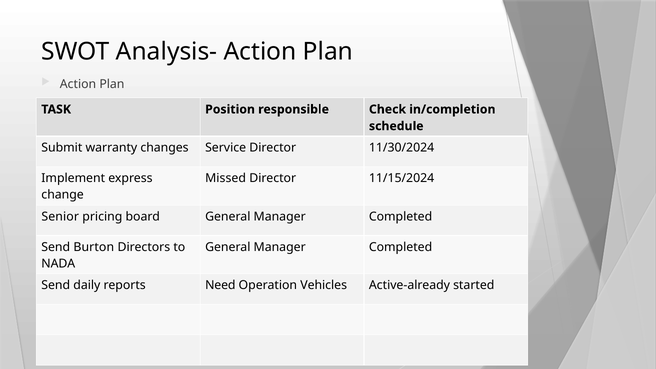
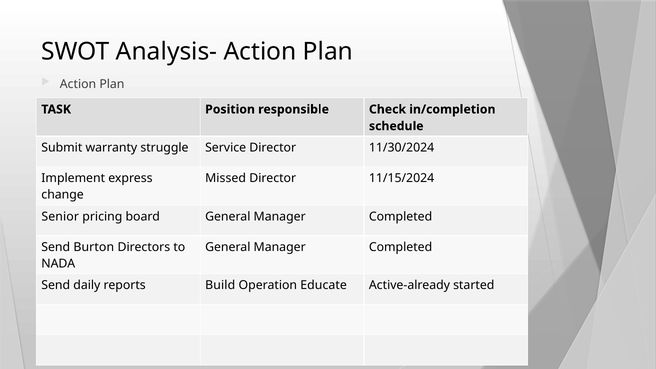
changes: changes -> struggle
Need: Need -> Build
Vehicles: Vehicles -> Educate
